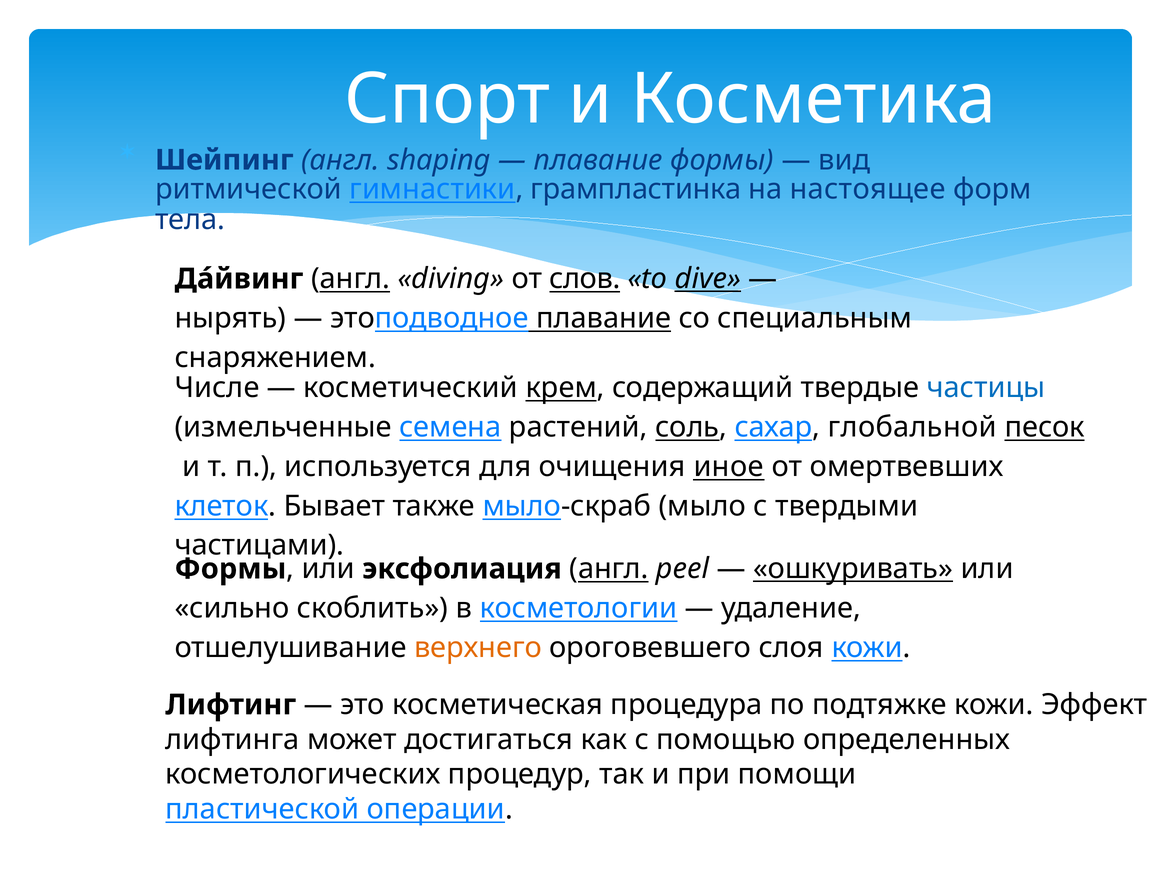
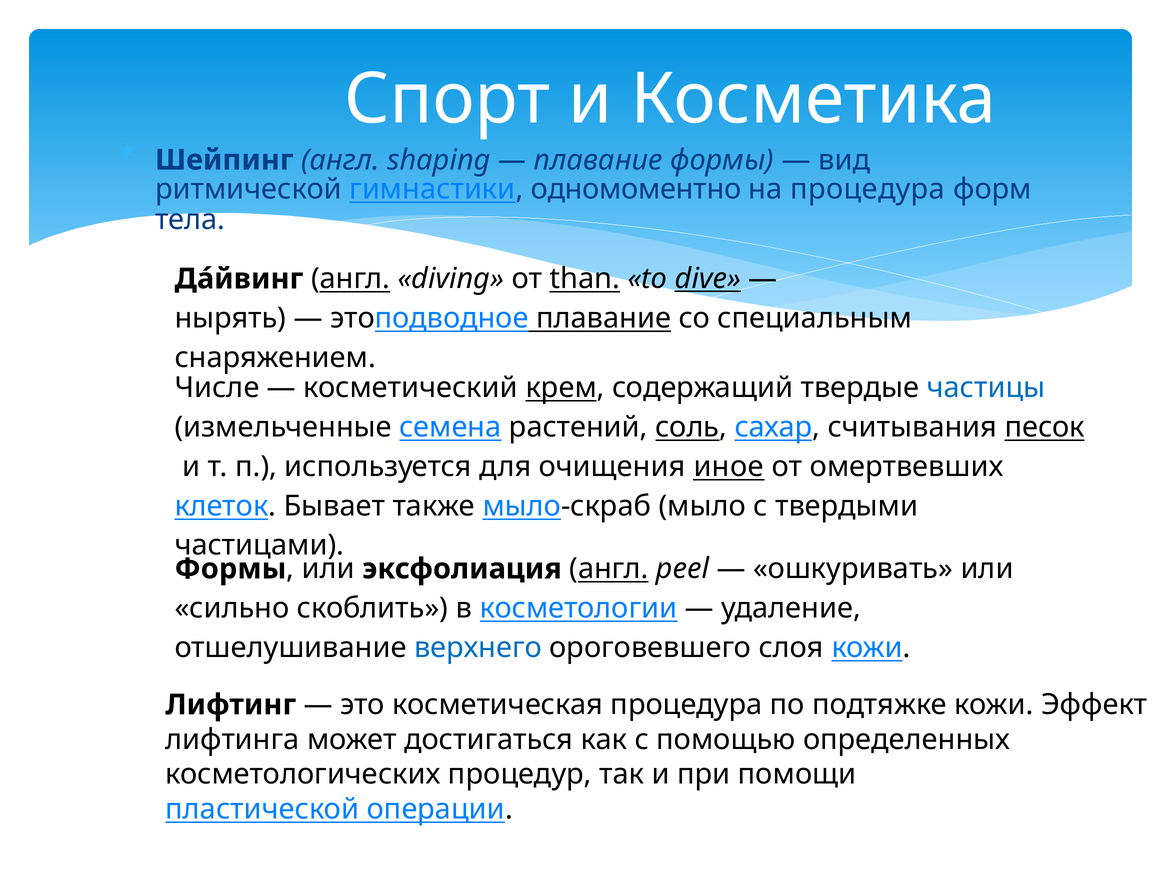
грампластинка: грампластинка -> одномоментно
на настоящее: настоящее -> процедура
слов: слов -> than
глобальной: глобальной -> считывания
ошкуривать underline: present -> none
верхнего colour: orange -> blue
